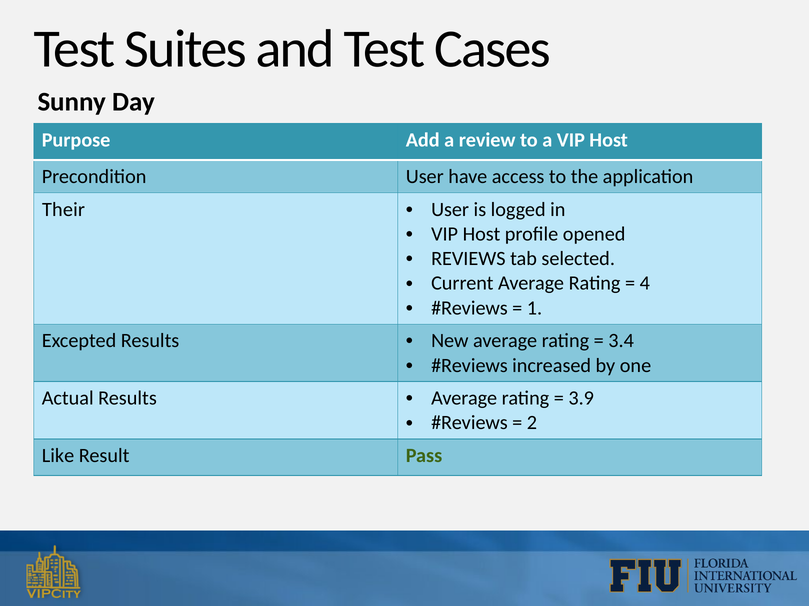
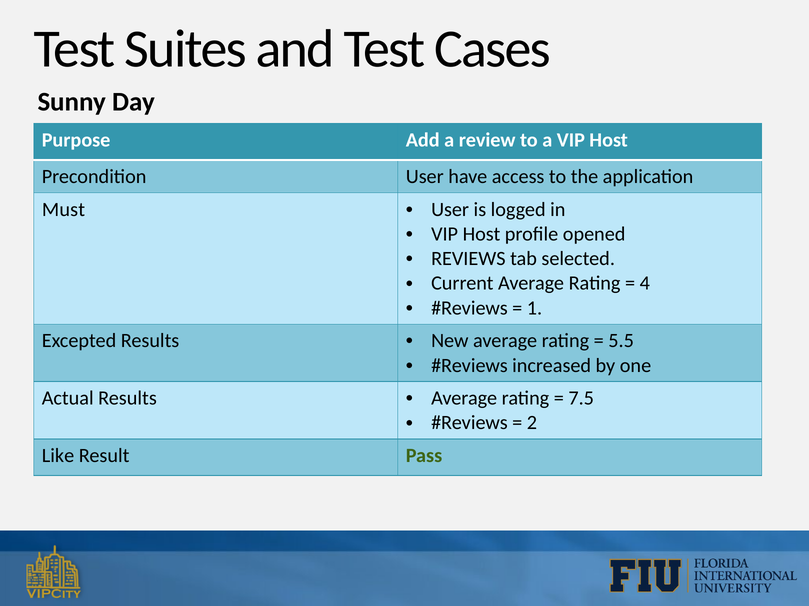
Their: Their -> Must
3.4: 3.4 -> 5.5
3.9: 3.9 -> 7.5
